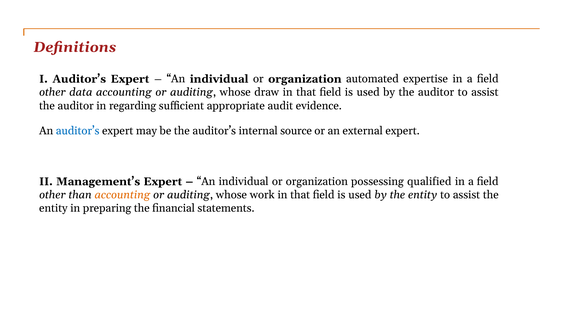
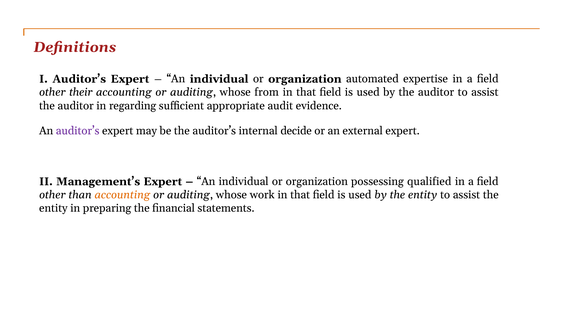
data: data -> their
draw: draw -> from
auditor’s at (78, 131) colour: blue -> purple
source: source -> decide
